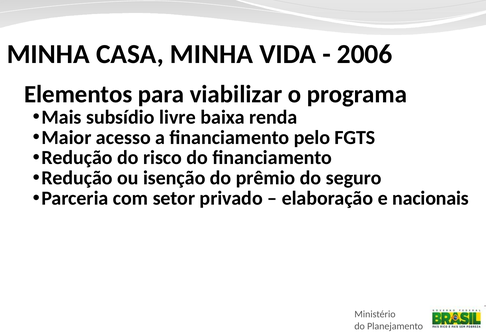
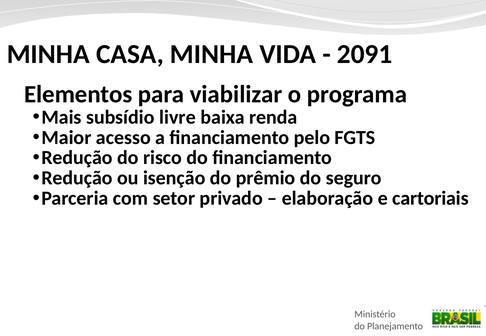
2006: 2006 -> 2091
nacionais: nacionais -> cartoriais
